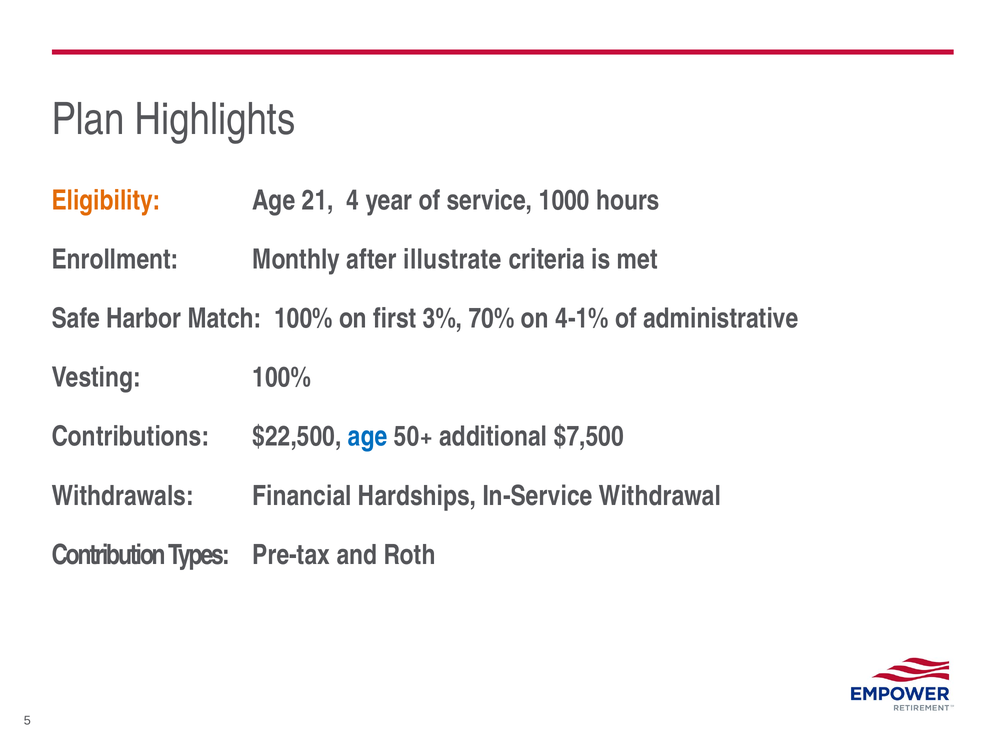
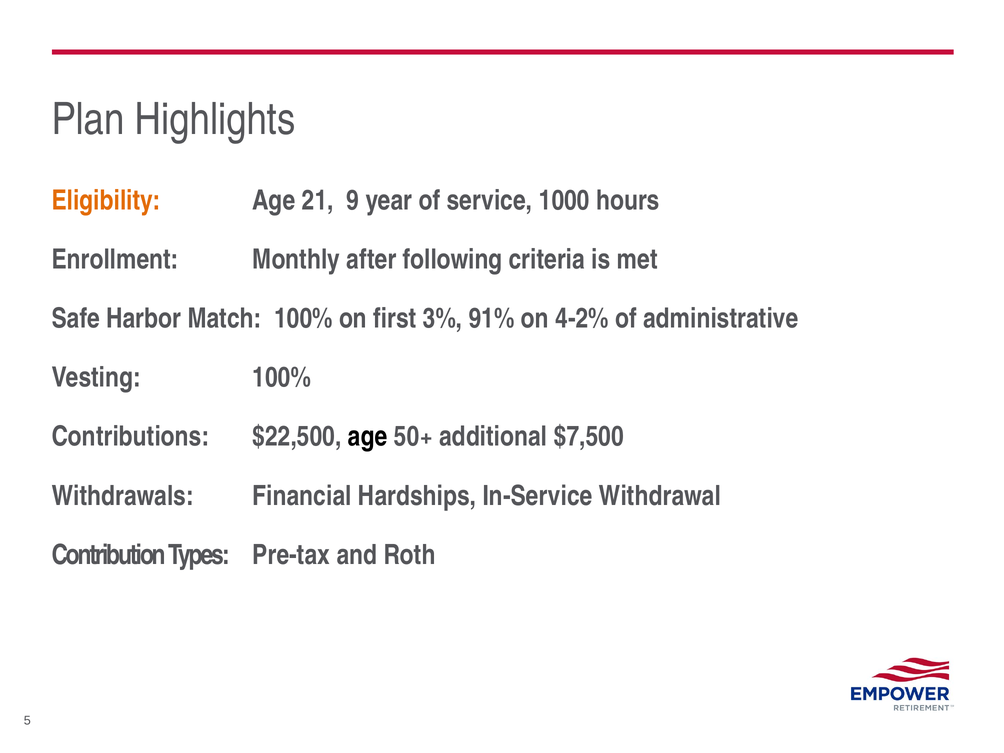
4: 4 -> 9
illustrate: illustrate -> following
70%: 70% -> 91%
4-1%: 4-1% -> 4-2%
age at (368, 437) colour: blue -> black
